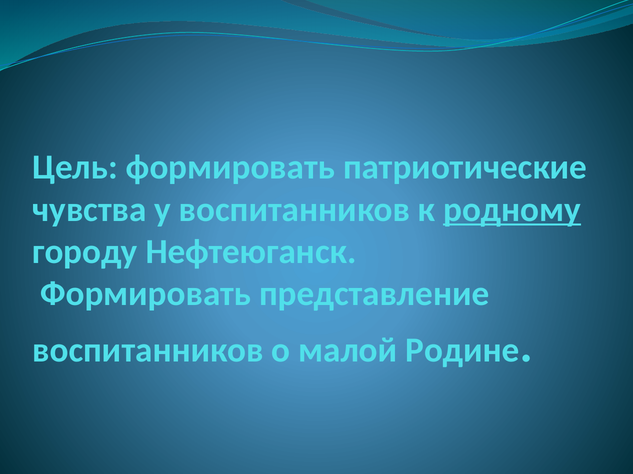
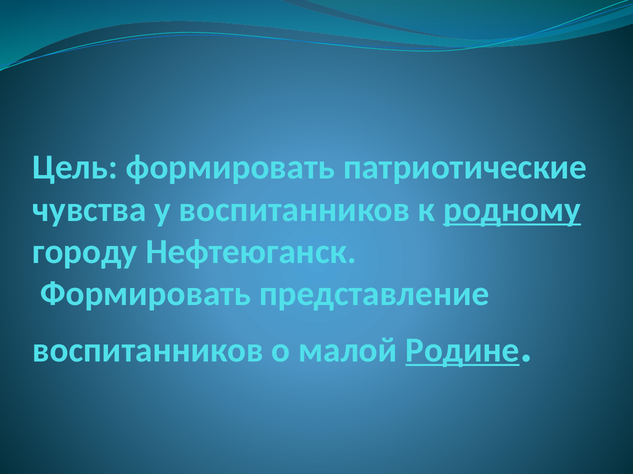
Родине underline: none -> present
